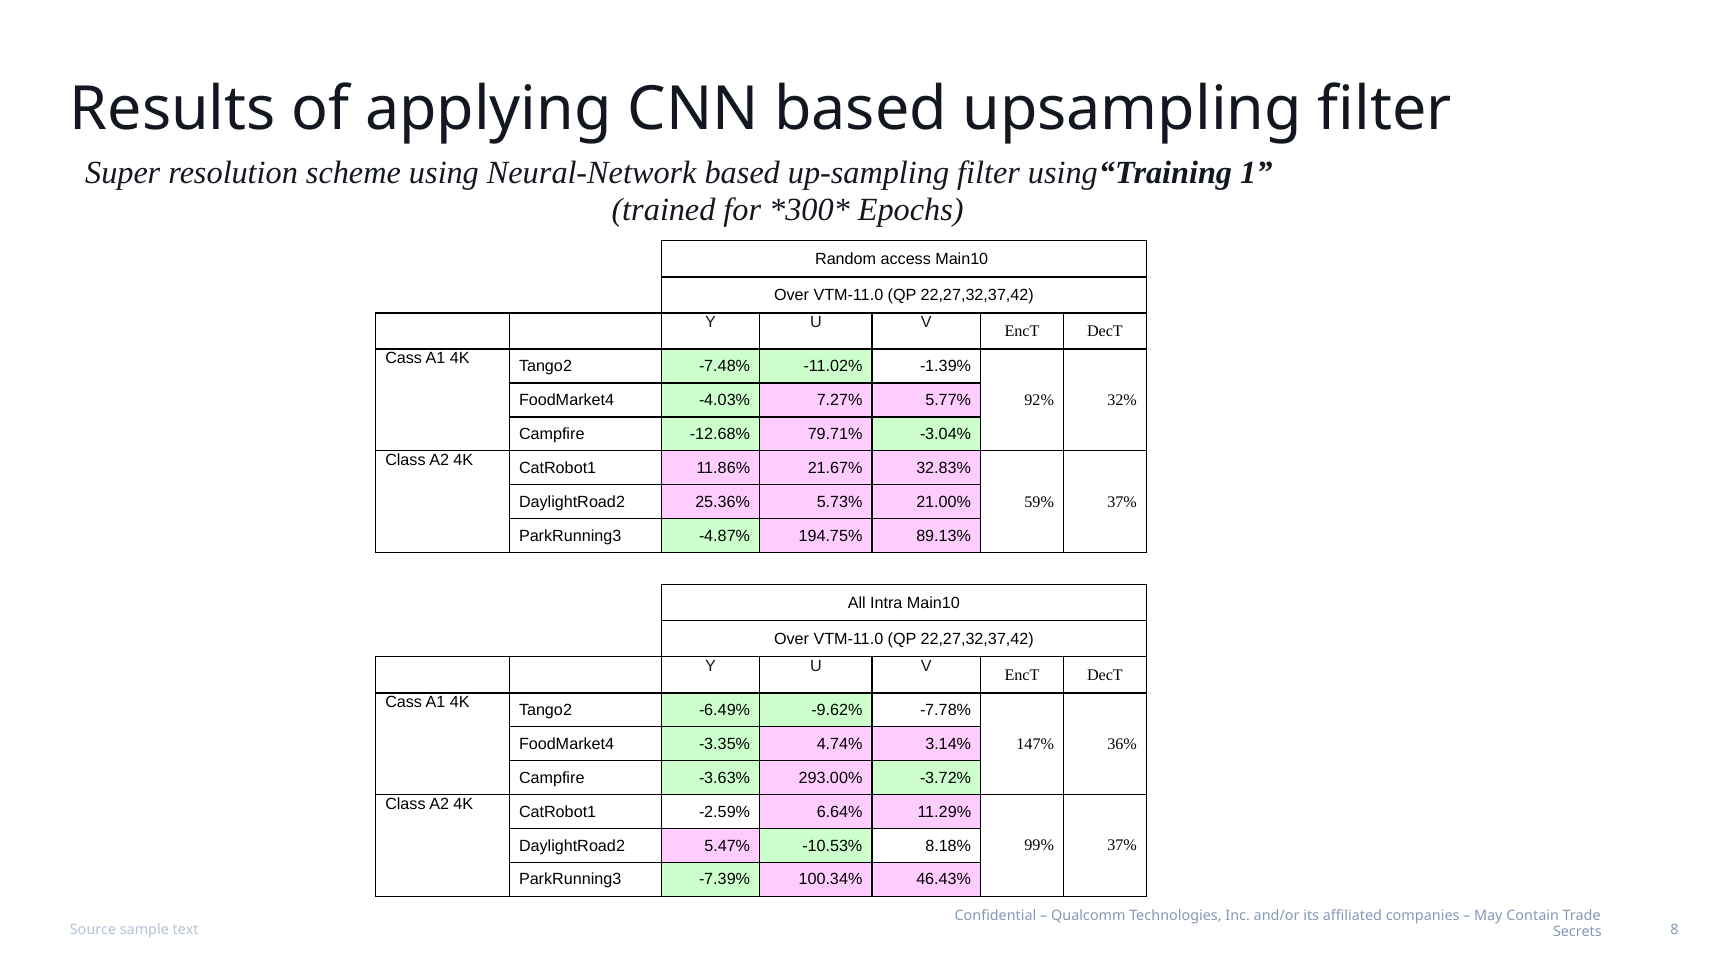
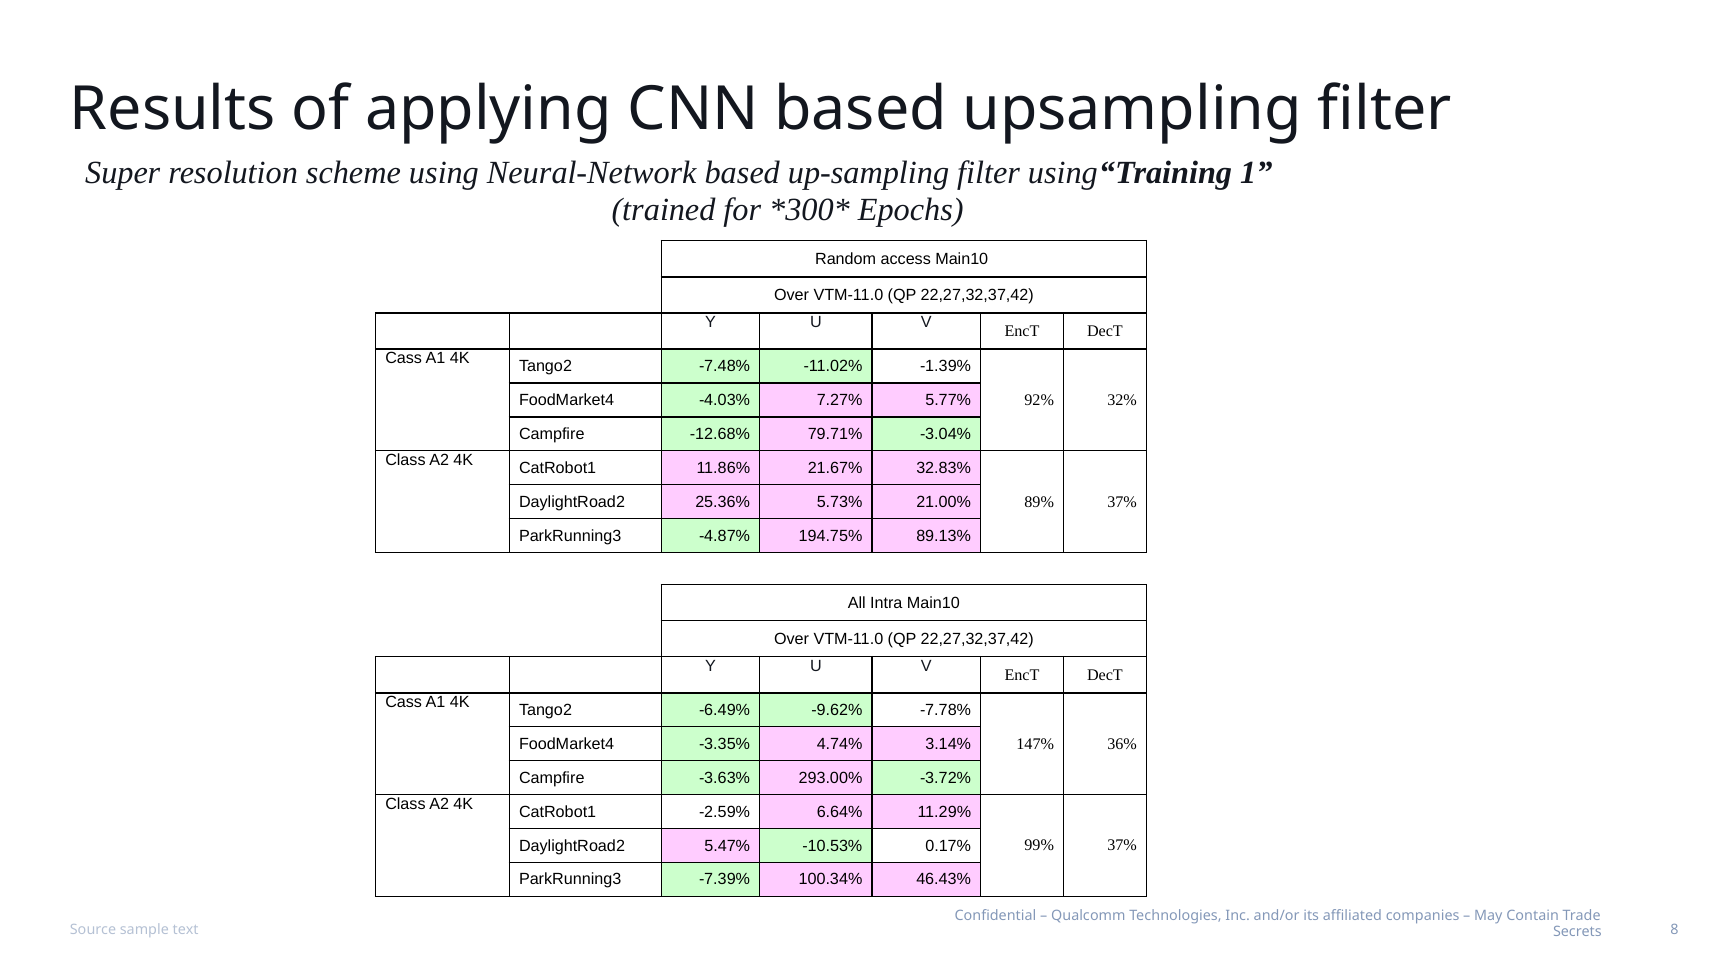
59%: 59% -> 89%
8.18%: 8.18% -> 0.17%
